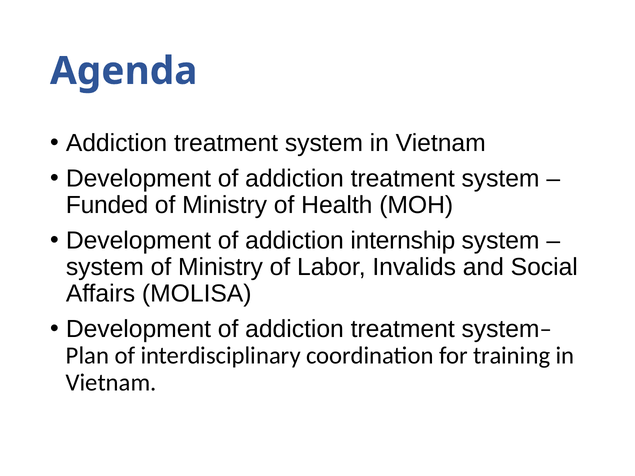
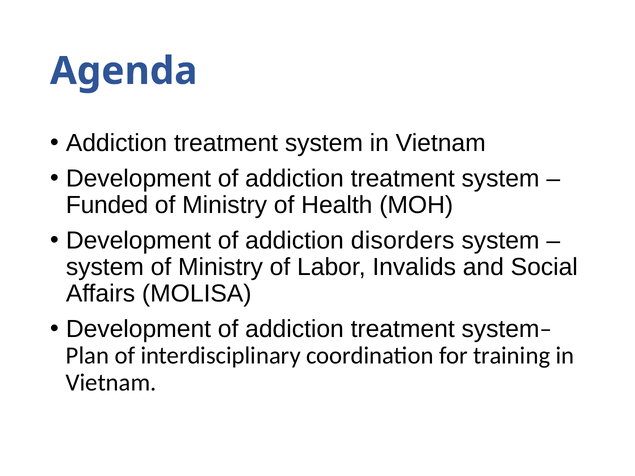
internship: internship -> disorders
